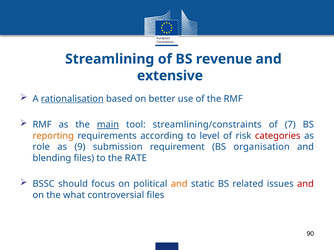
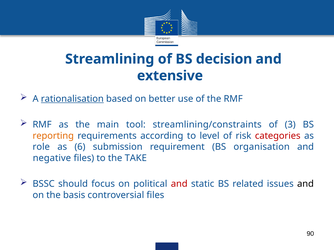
revenue: revenue -> decision
main underline: present -> none
7: 7 -> 3
9: 9 -> 6
blending: blending -> negative
RATE: RATE -> TAKE
and at (179, 184) colour: orange -> red
and at (305, 184) colour: red -> black
what: what -> basis
